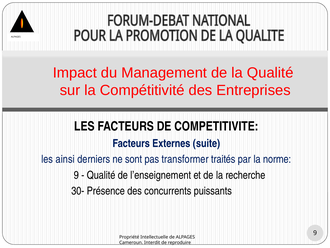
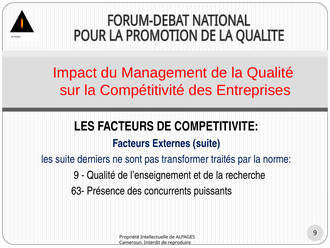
les ainsi: ainsi -> suite
30-: 30- -> 63-
